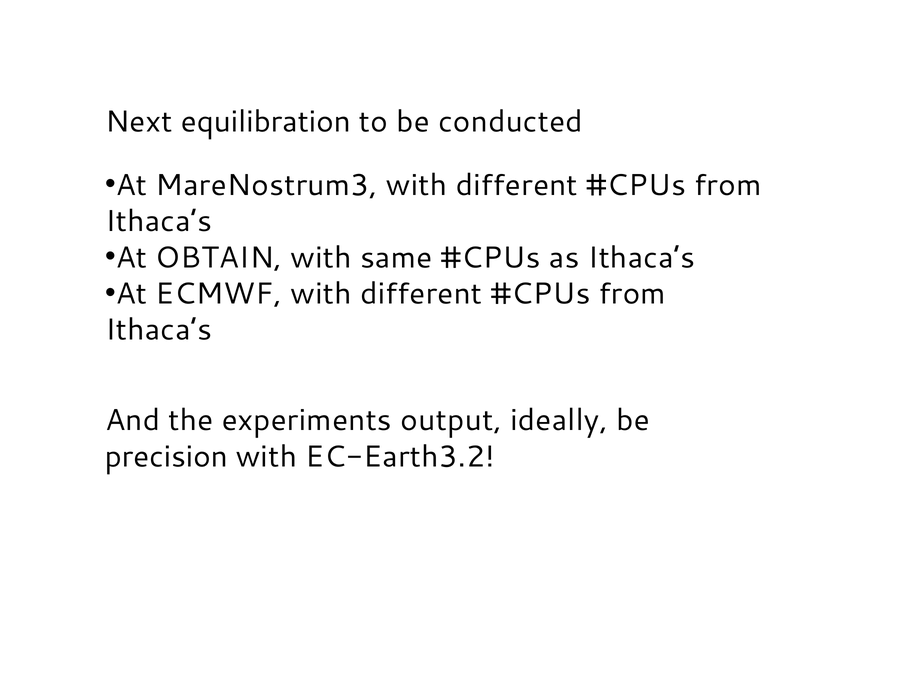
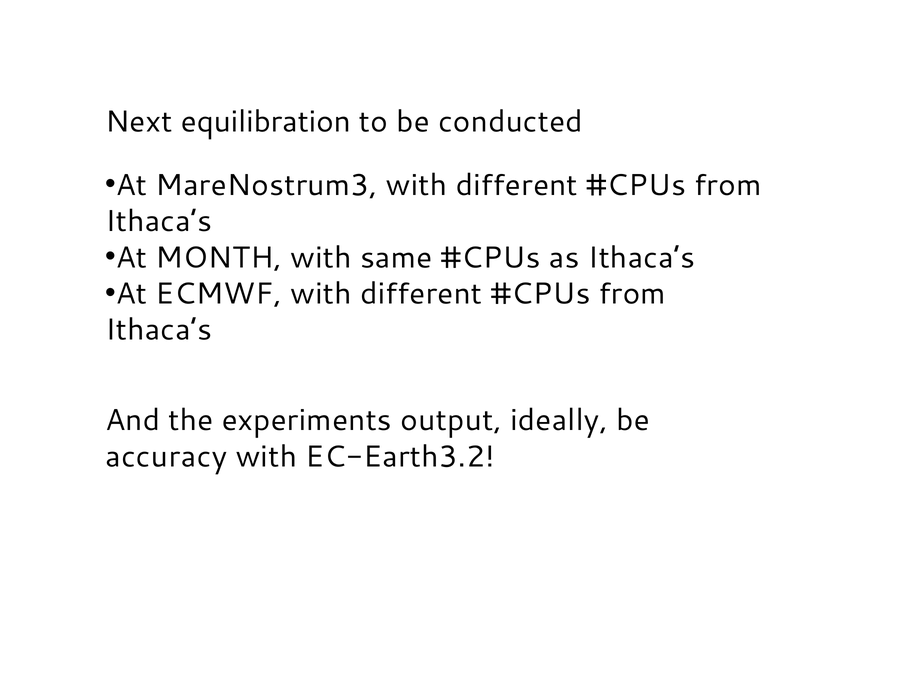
OBTAIN: OBTAIN -> MONTH
precision: precision -> accuracy
